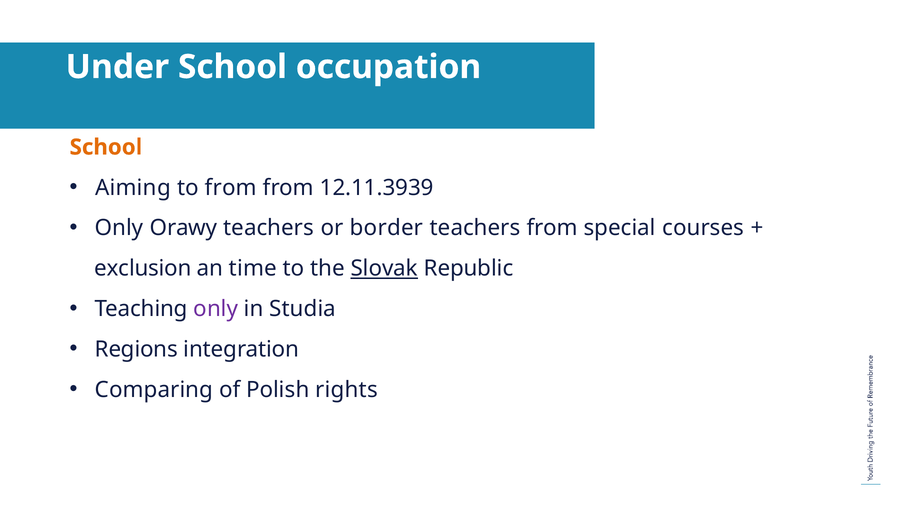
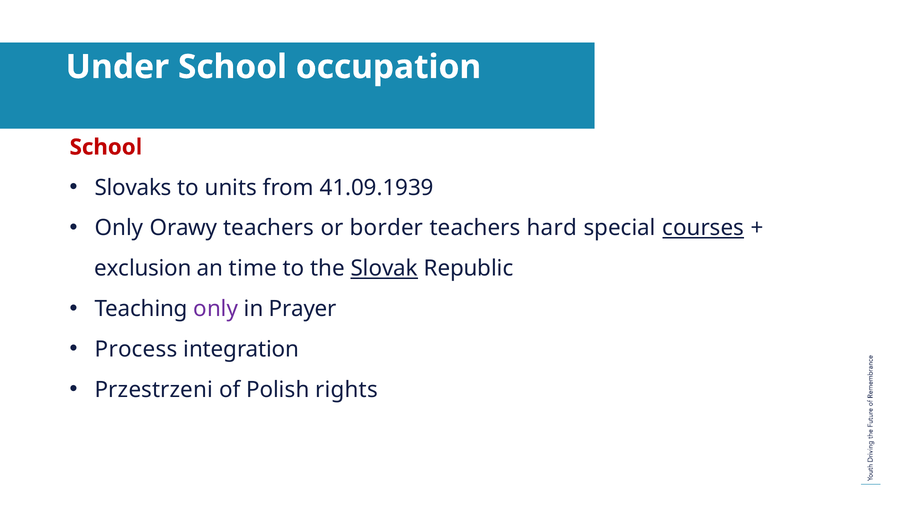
School at (106, 147) colour: orange -> red
Aiming: Aiming -> Slovaks
to from: from -> units
12.11.3939: 12.11.3939 -> 41.09.1939
teachers from: from -> hard
courses underline: none -> present
Studia: Studia -> Prayer
Regions: Regions -> Process
Comparing: Comparing -> Przestrzeni
